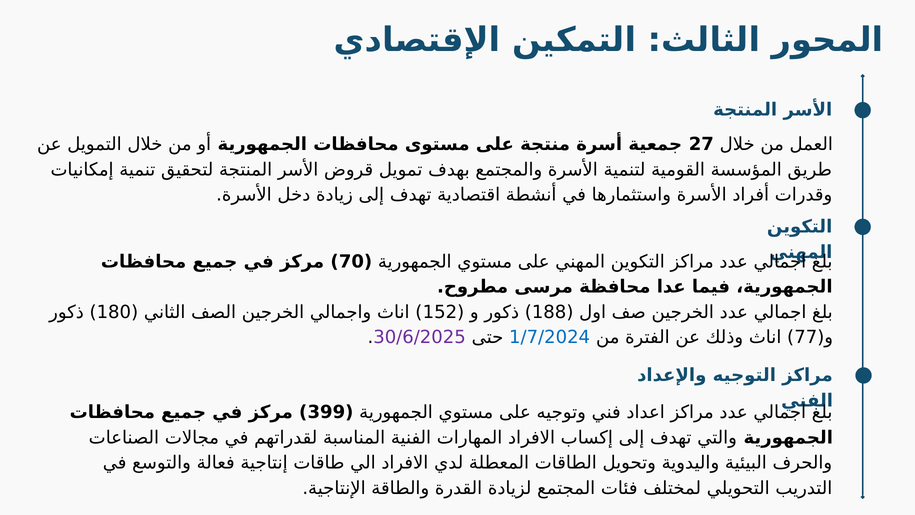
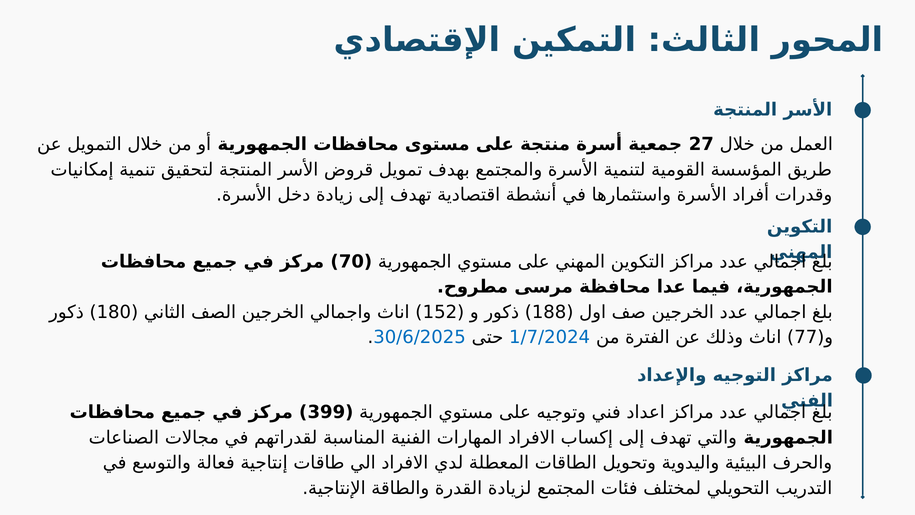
30/6/2025 colour: purple -> blue
